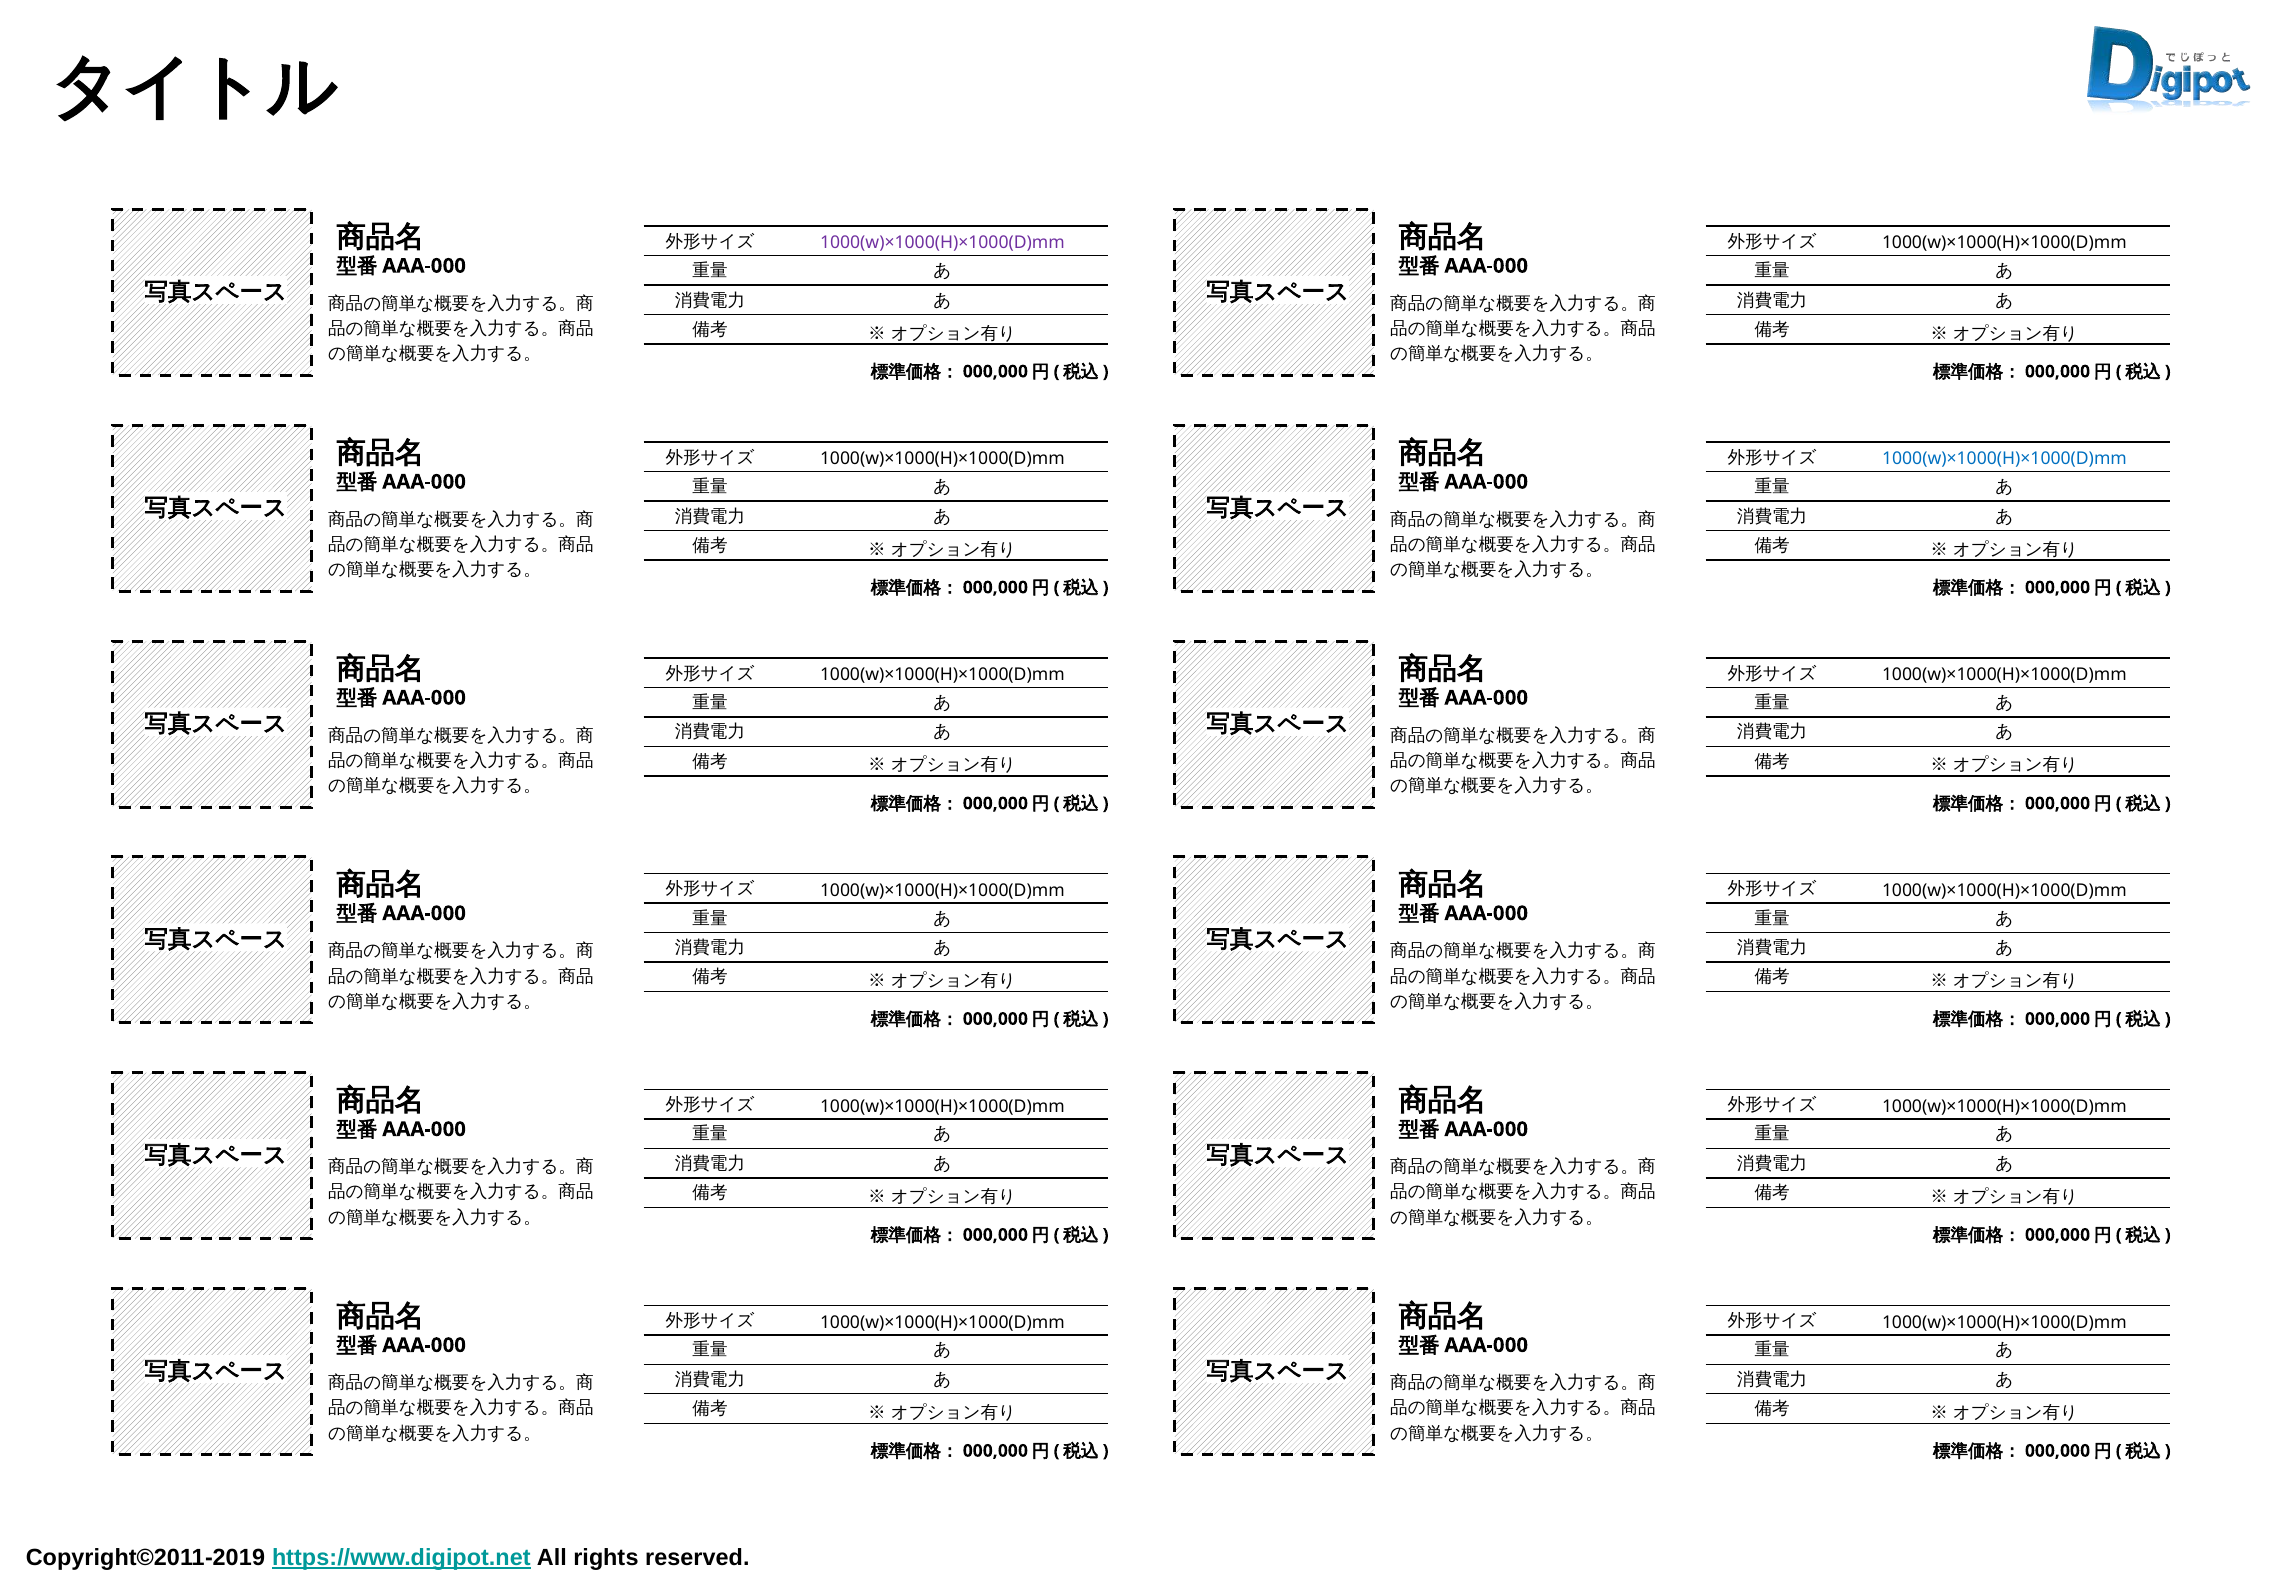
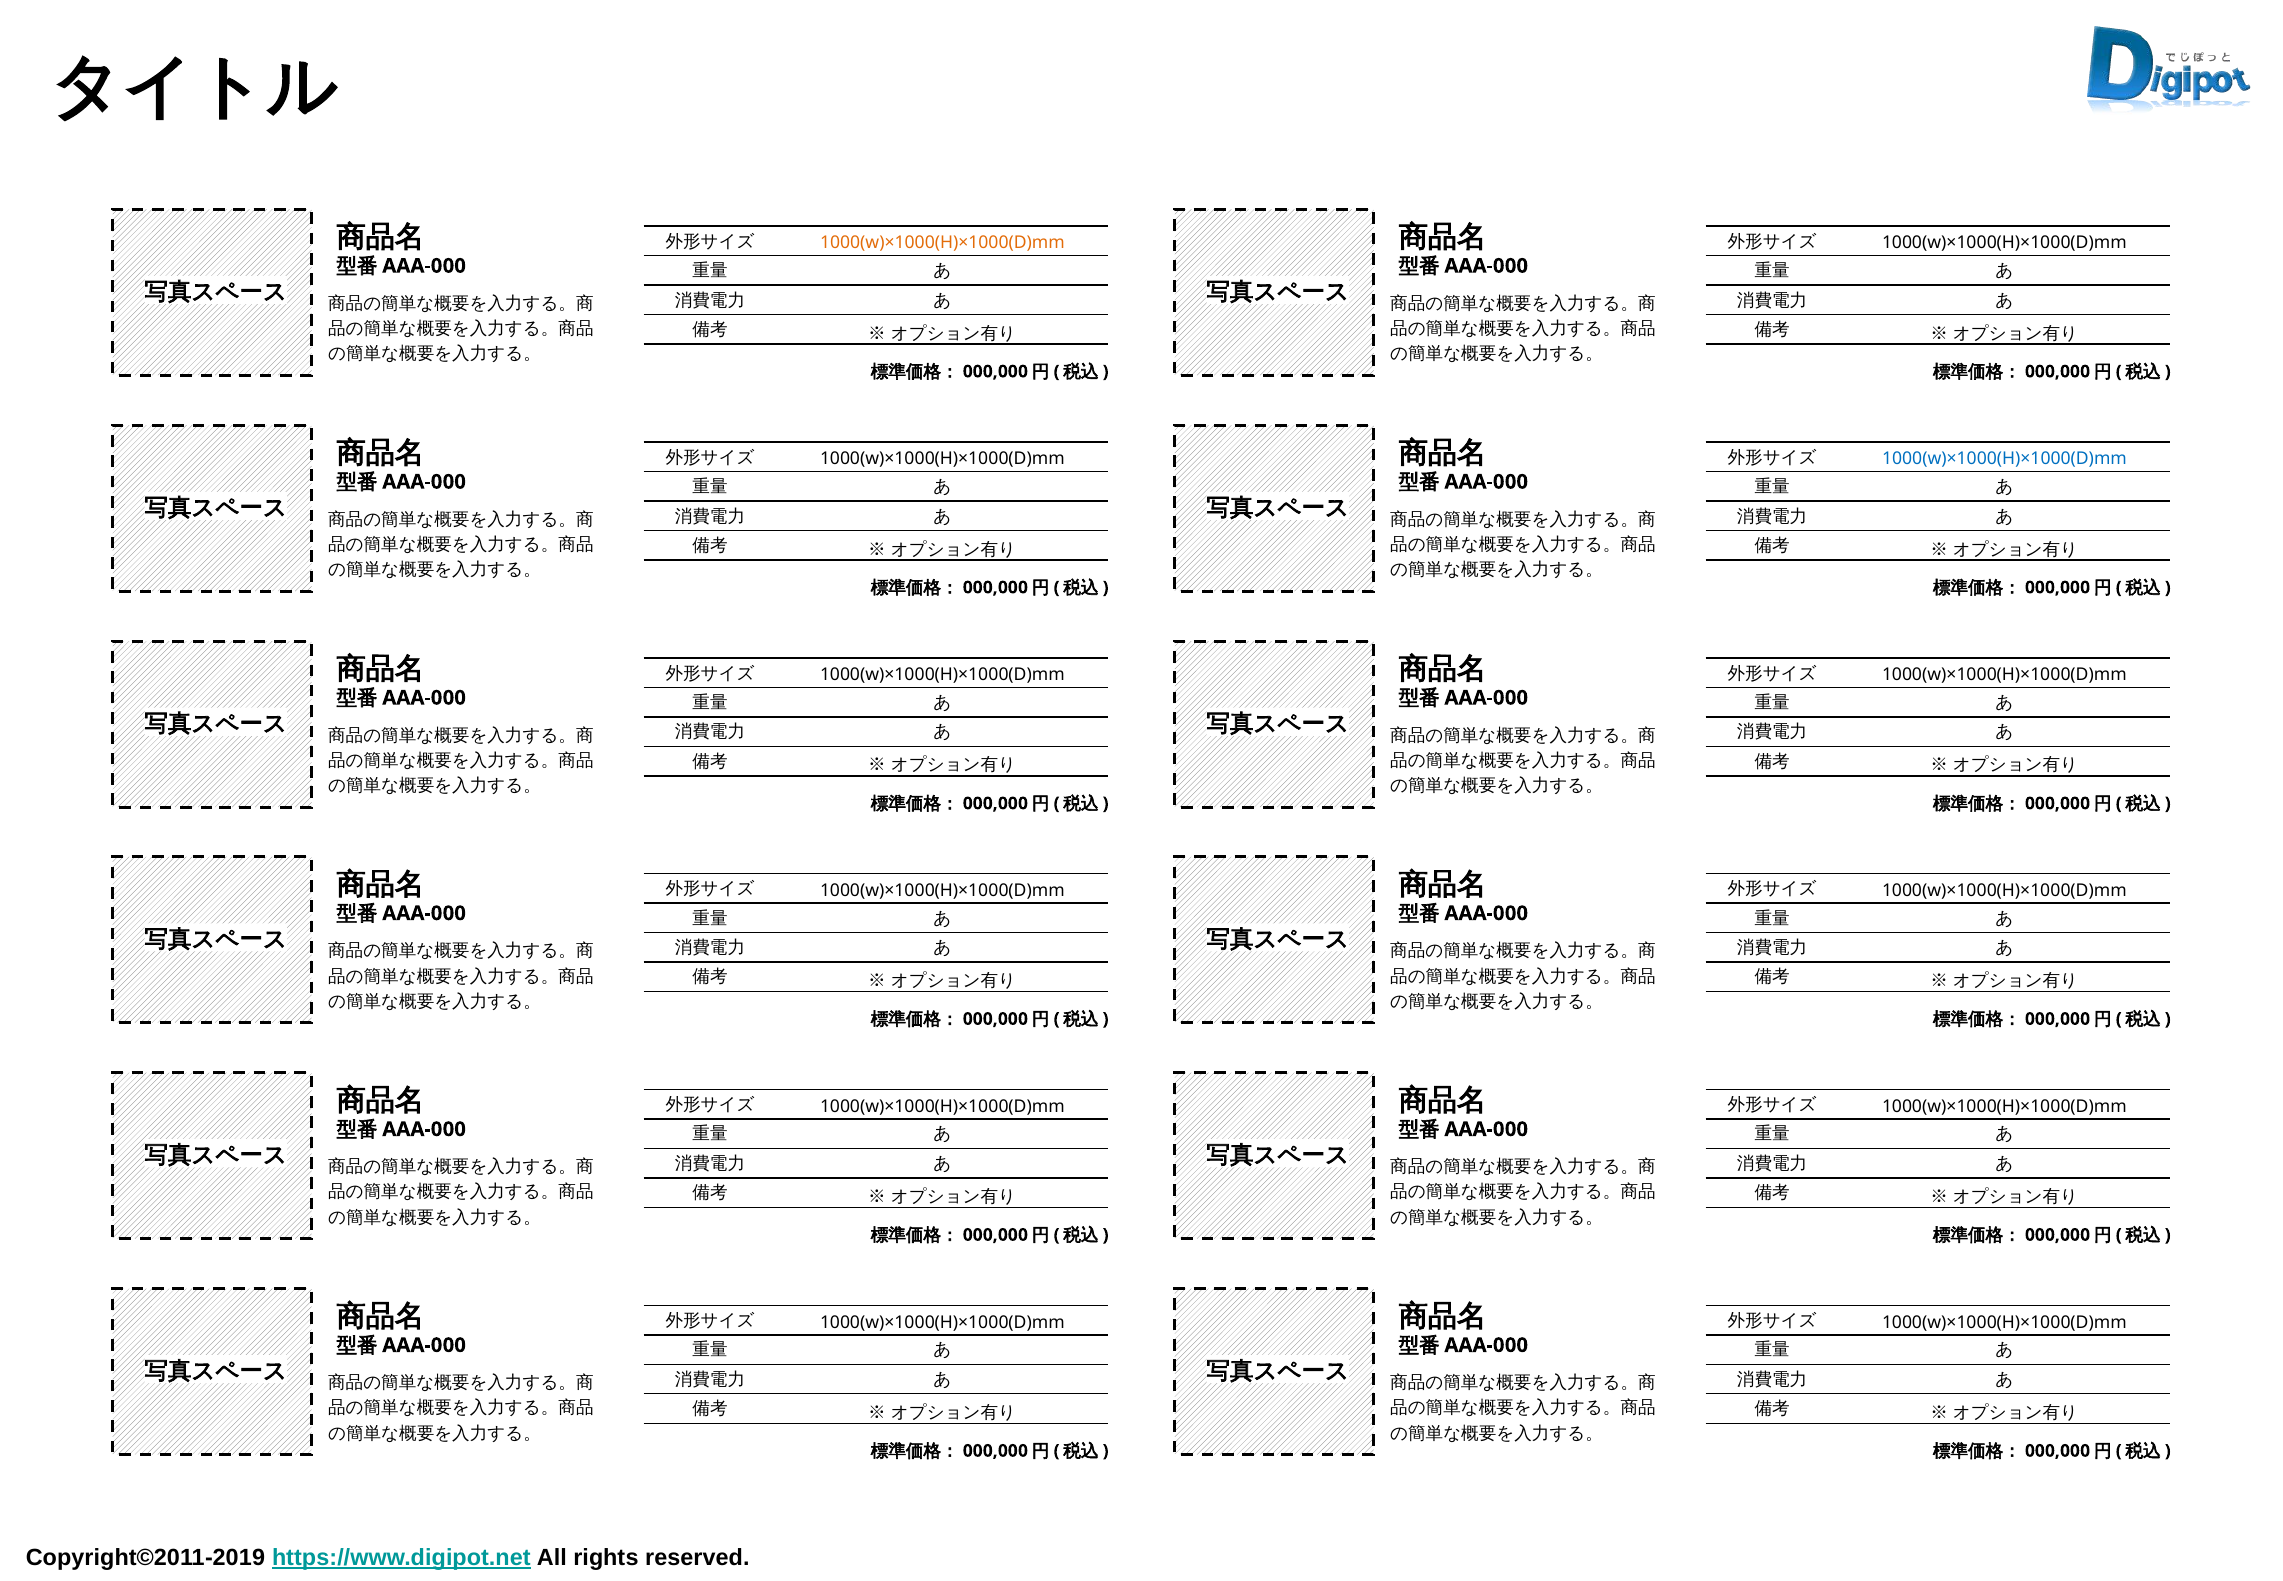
1000(w)×1000(H)×1000(D)mm at (942, 243) colour: purple -> orange
